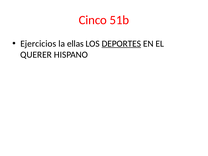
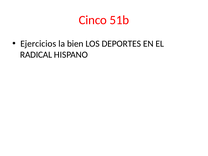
ellas: ellas -> bien
DEPORTES underline: present -> none
QUERER: QUERER -> RADICAL
